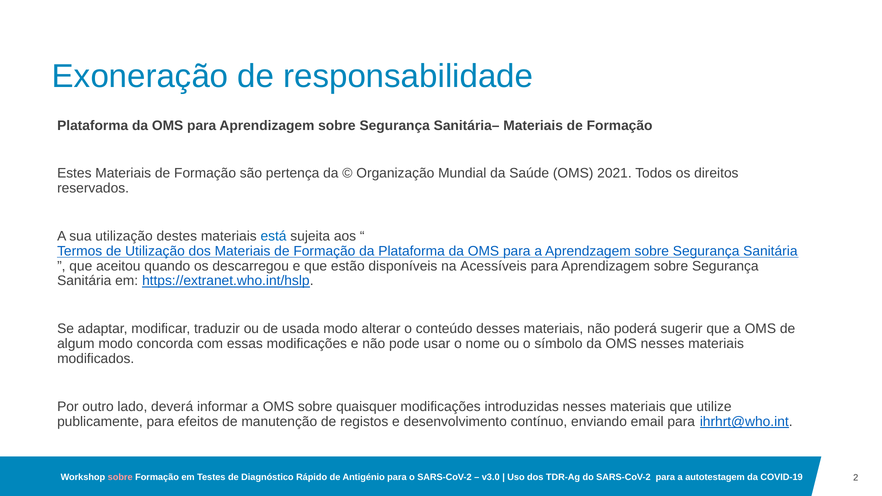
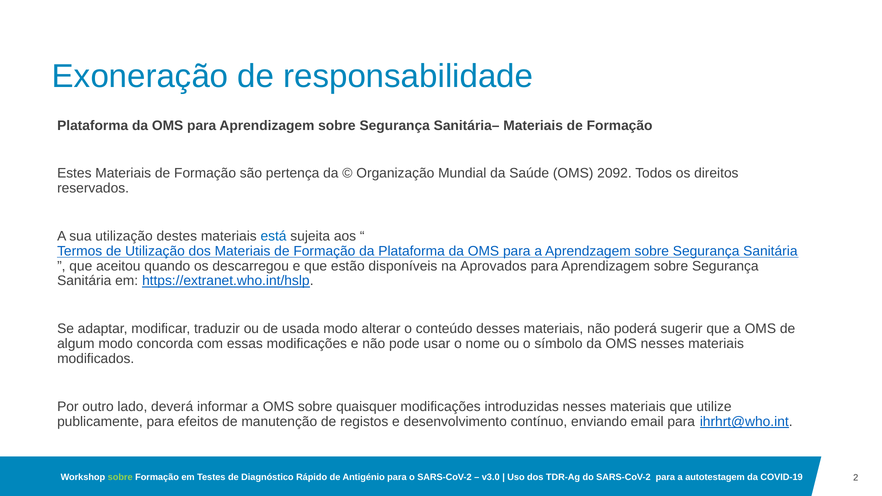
2021: 2021 -> 2092
Acessíveis: Acessíveis -> Aprovados
sobre at (120, 477) colour: pink -> light green
